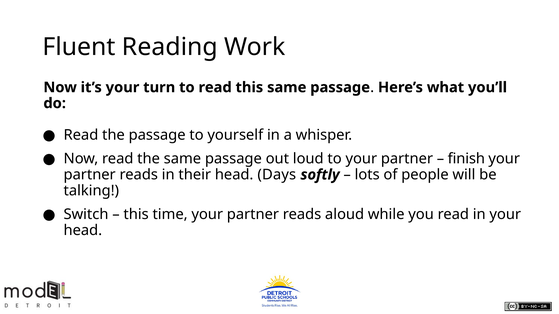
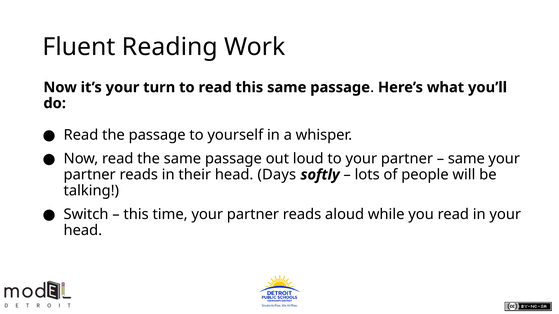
finish at (466, 159): finish -> same
